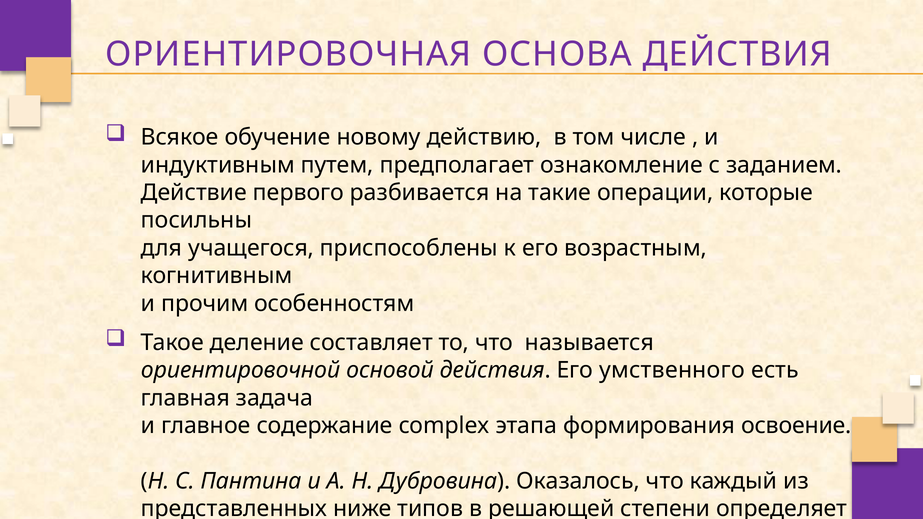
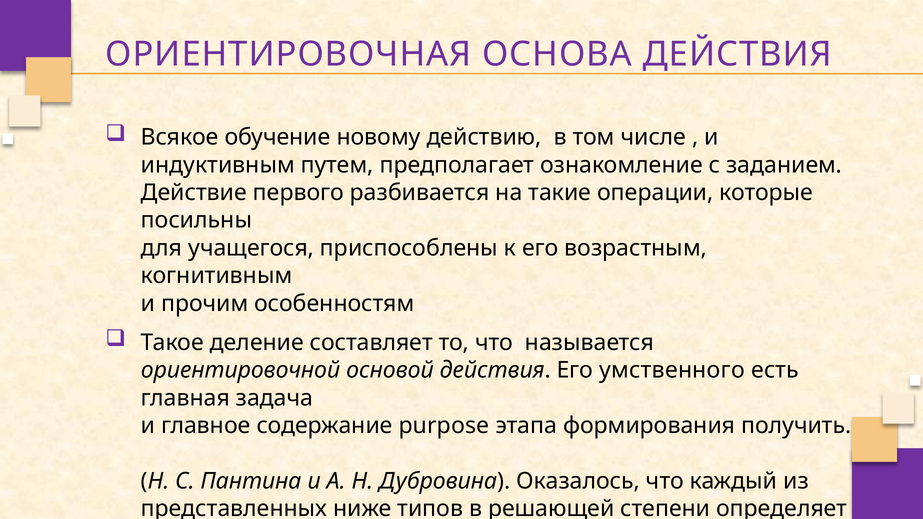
complex: complex -> purpose
освоение: освоение -> получить
